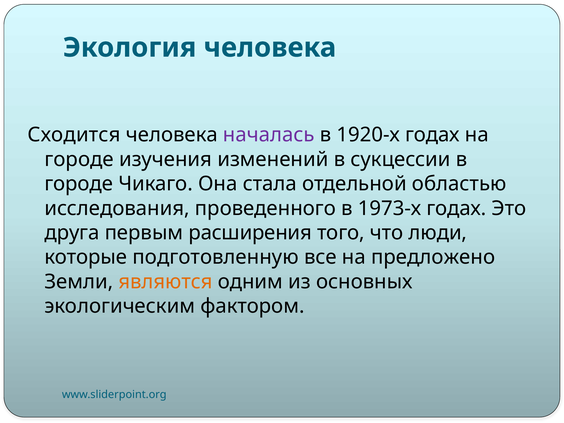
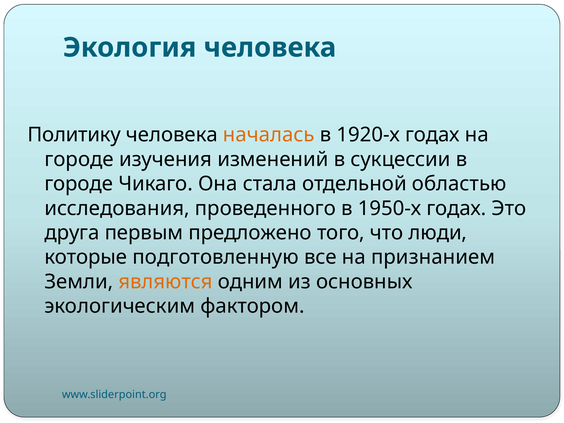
Сходится: Сходится -> Политику
началась colour: purple -> orange
1973-х: 1973-х -> 1950-х
расширения: расширения -> предложено
предложено: предложено -> признанием
